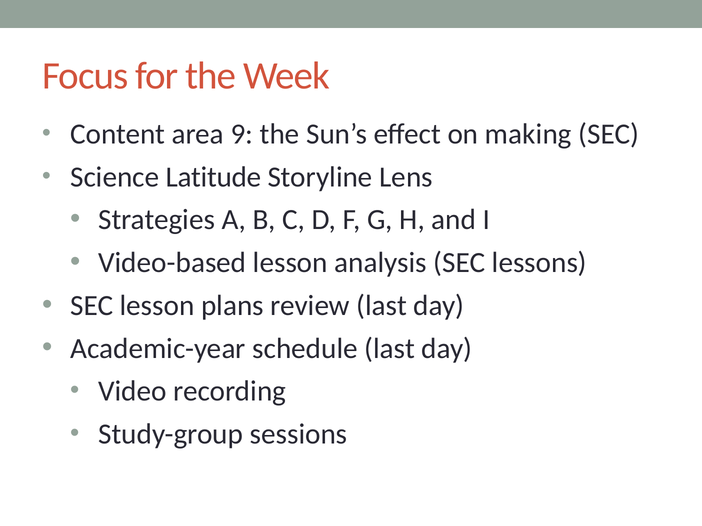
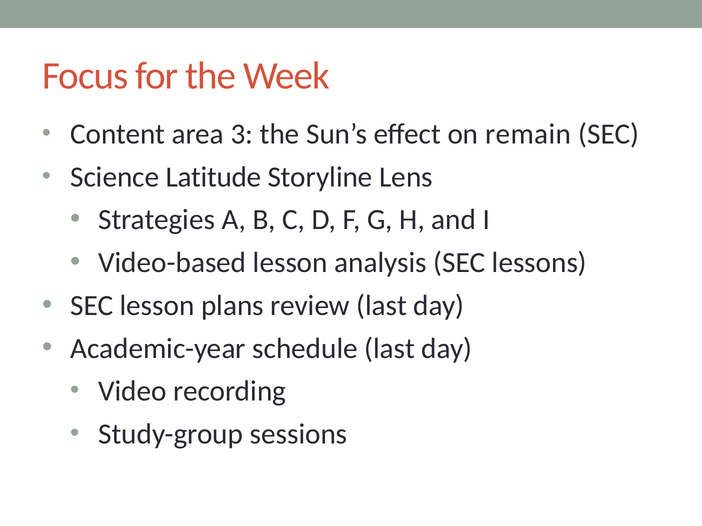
9: 9 -> 3
making: making -> remain
